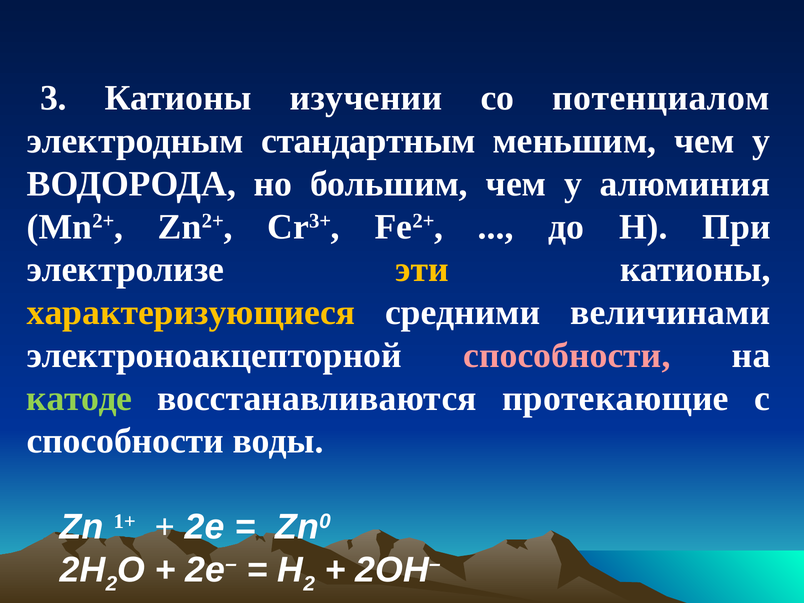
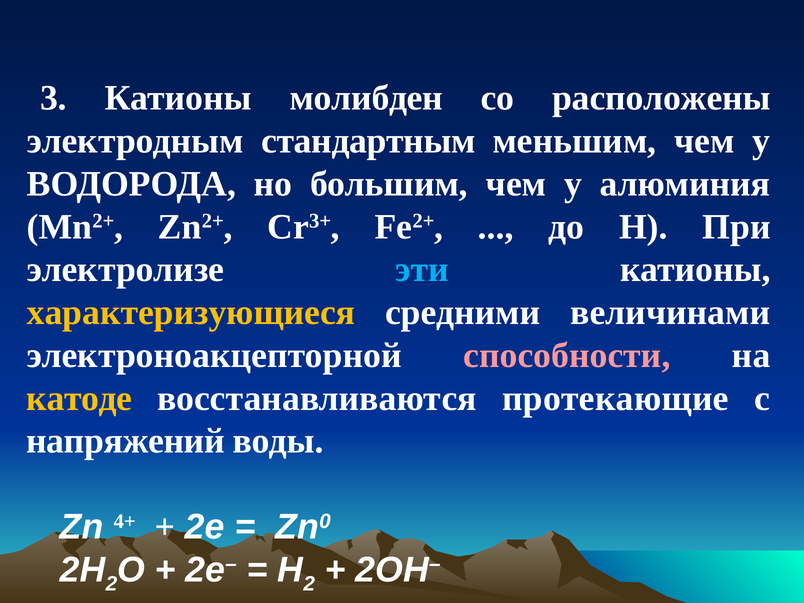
изучении: изучении -> молибден
потенциалом: потенциалом -> расположены
эти colour: yellow -> light blue
катоде colour: light green -> yellow
способности at (125, 441): способности -> напряжений
1+: 1+ -> 4+
